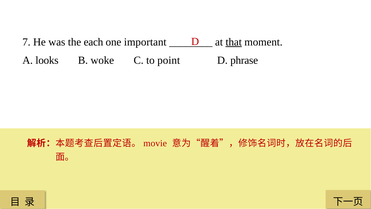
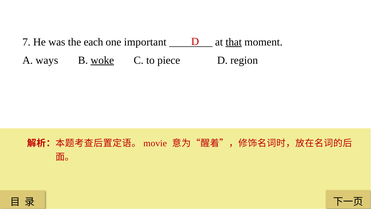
looks: looks -> ways
woke underline: none -> present
point: point -> piece
phrase: phrase -> region
